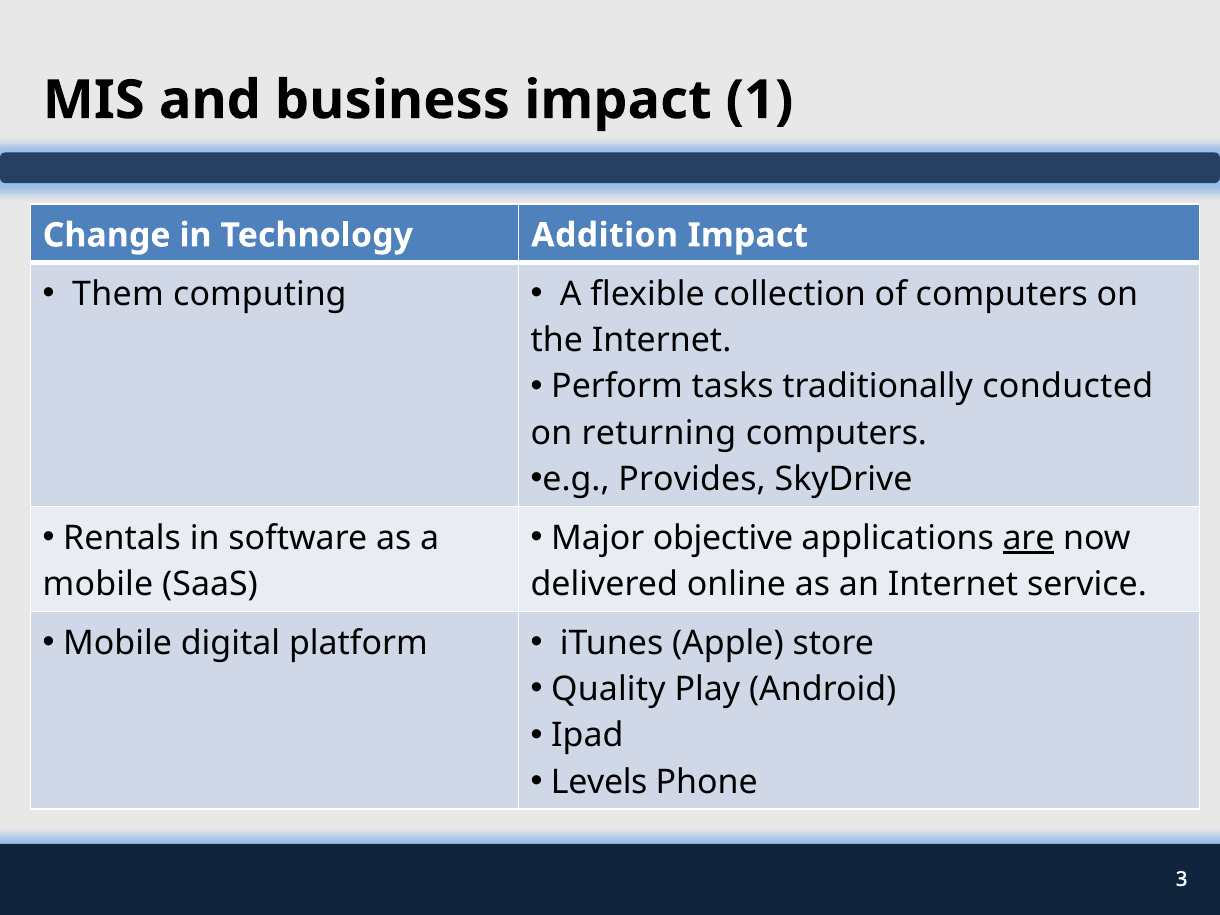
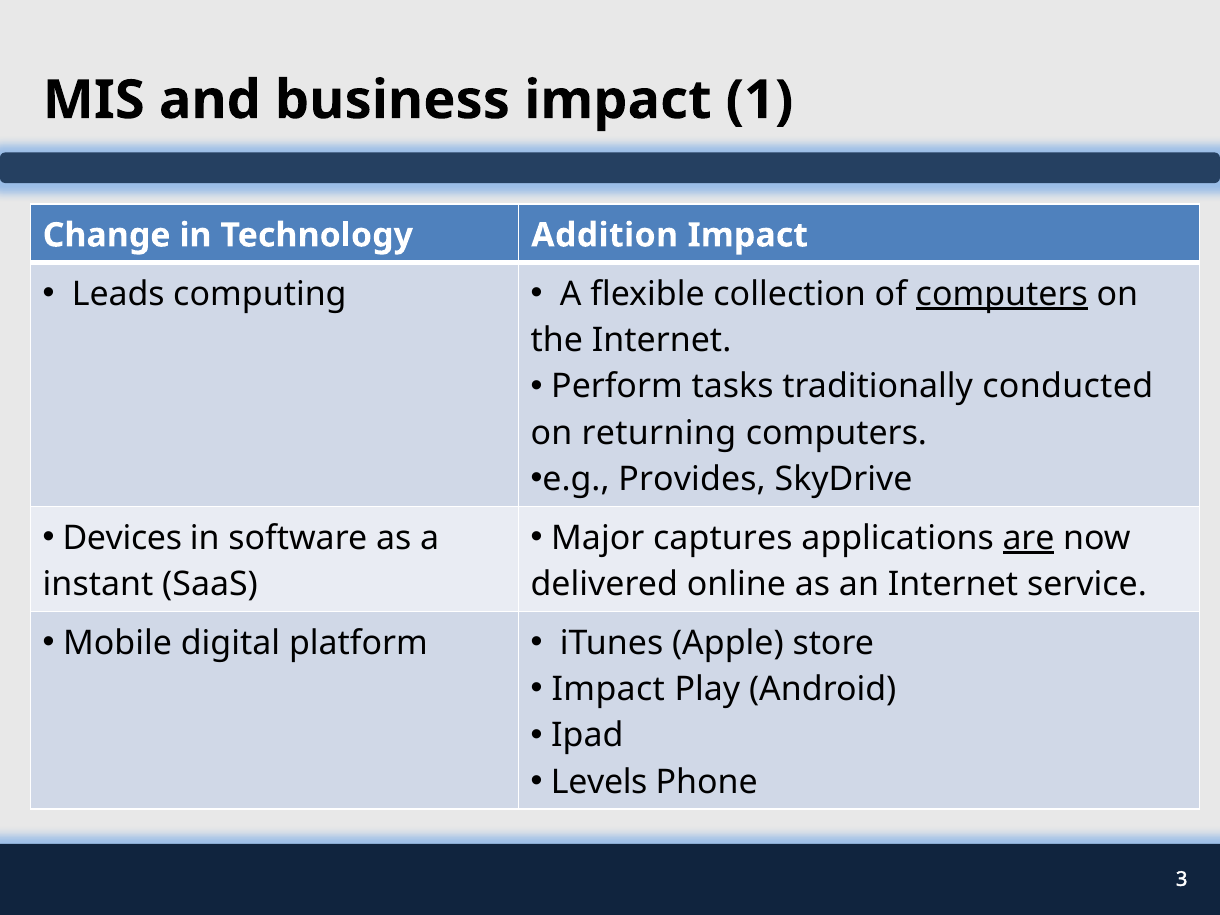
Them: Them -> Leads
computers at (1002, 294) underline: none -> present
Rentals: Rentals -> Devices
objective: objective -> captures
mobile at (98, 584): mobile -> instant
Quality at (608, 689): Quality -> Impact
